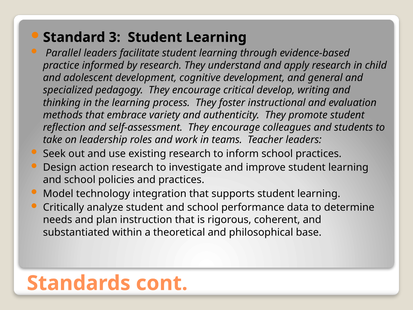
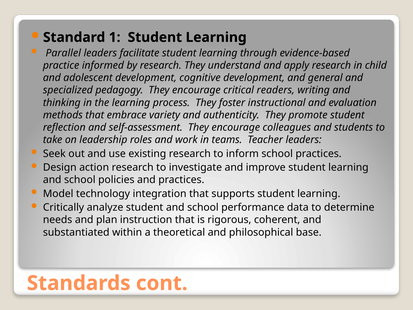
3: 3 -> 1
develop: develop -> readers
